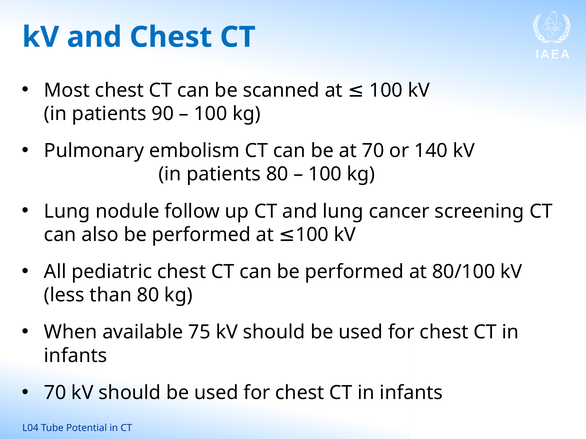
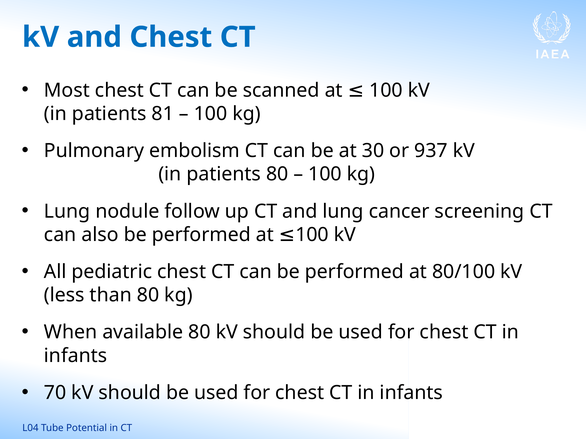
90: 90 -> 81
at 70: 70 -> 30
140: 140 -> 937
available 75: 75 -> 80
